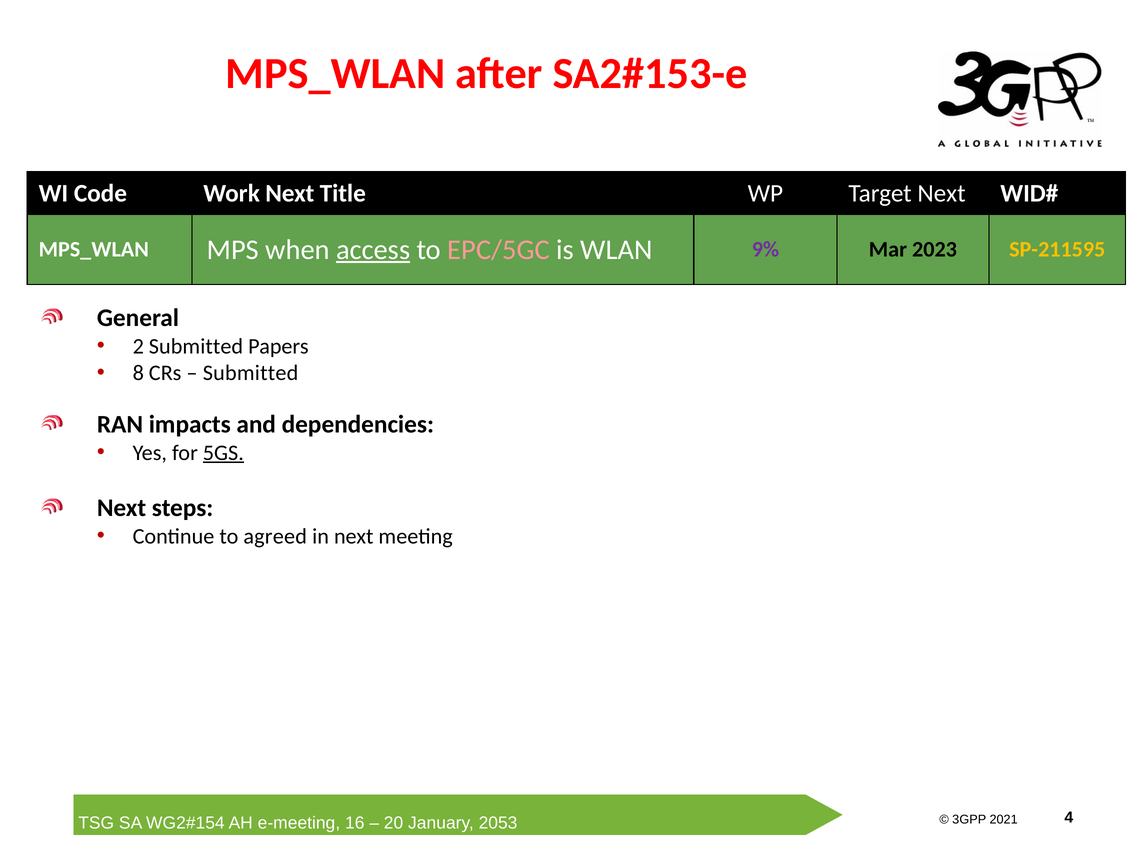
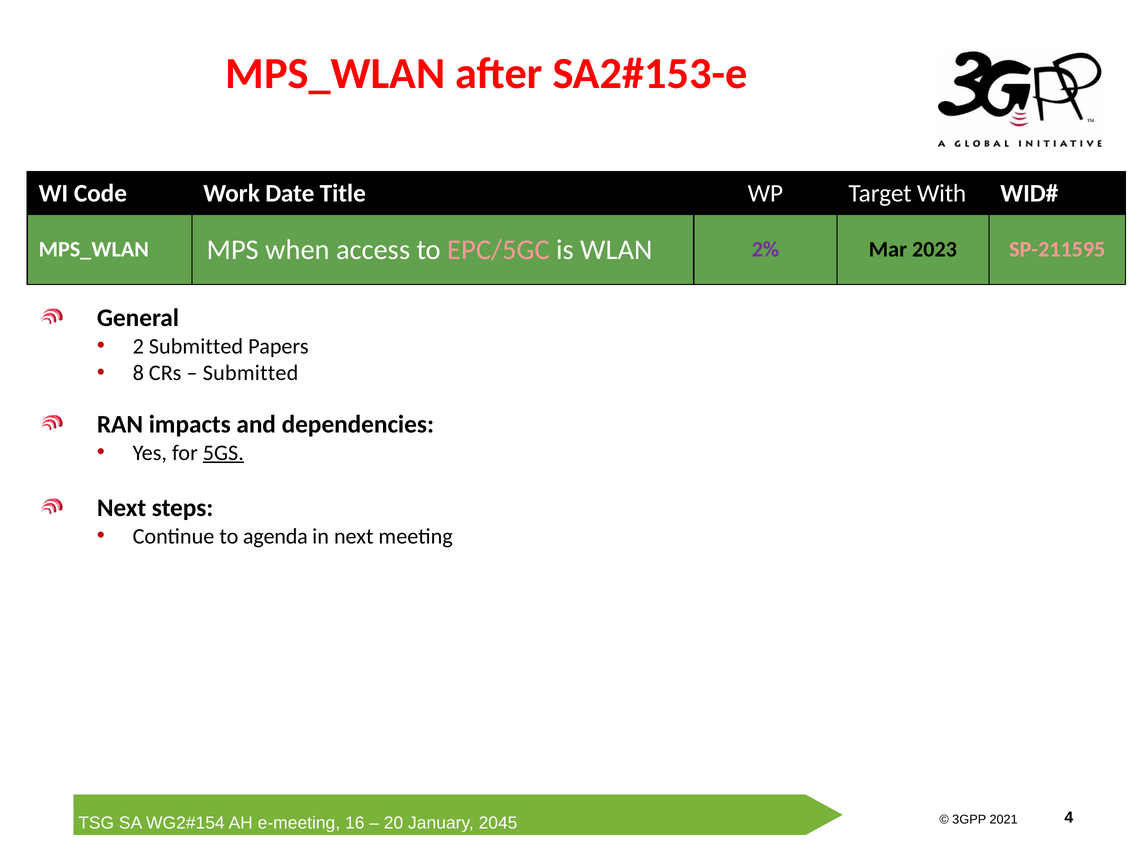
Work Next: Next -> Date
Target Next: Next -> With
access underline: present -> none
9%: 9% -> 2%
SP-211595 colour: yellow -> pink
agreed: agreed -> agenda
2053: 2053 -> 2045
